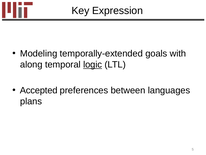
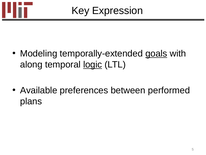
goals underline: none -> present
Accepted: Accepted -> Available
languages: languages -> performed
